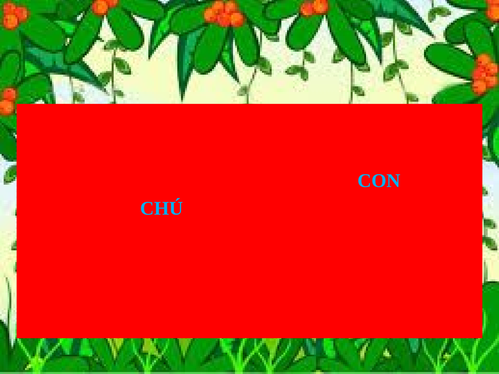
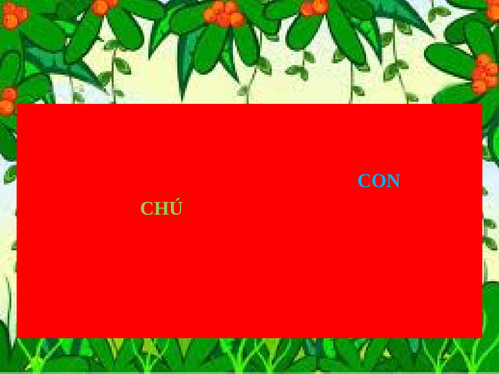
CHÚ colour: light blue -> light green
